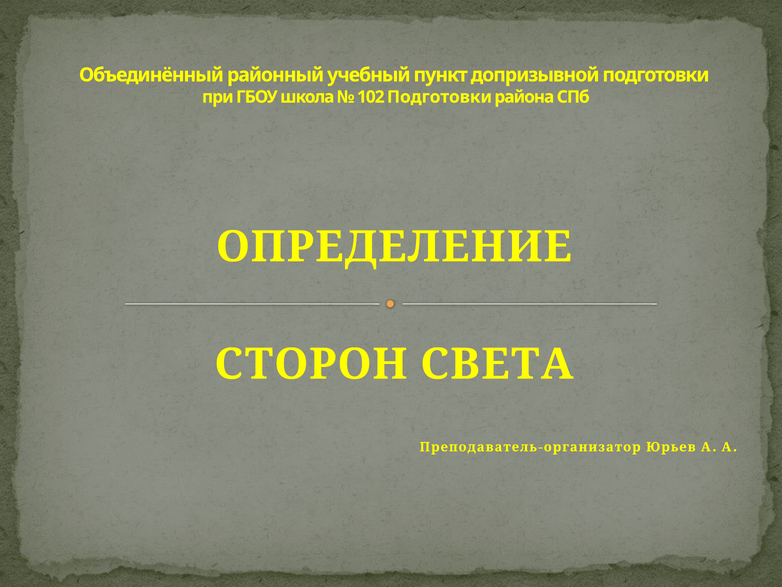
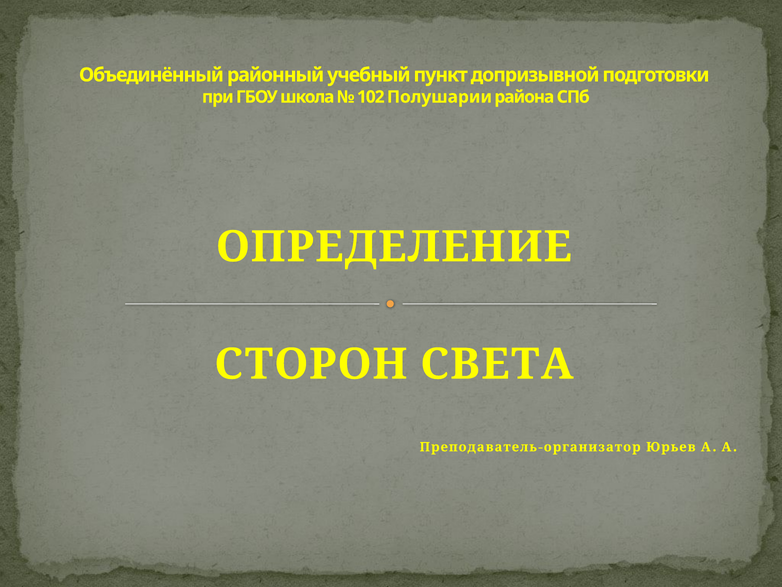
102 Подготовки: Подготовки -> Полушарии
